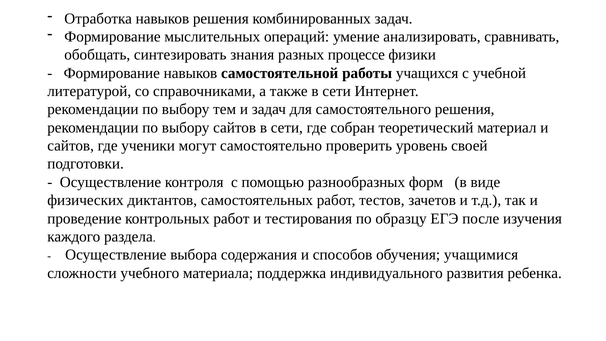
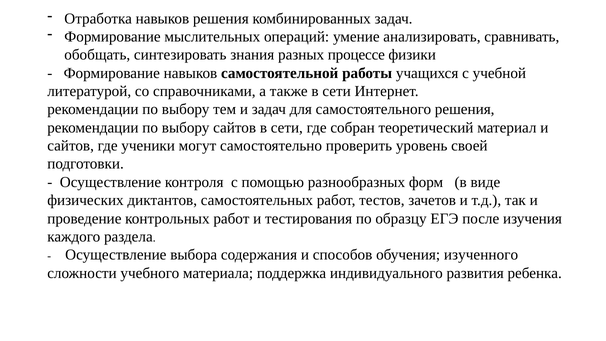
учащимися: учащимися -> изученного
